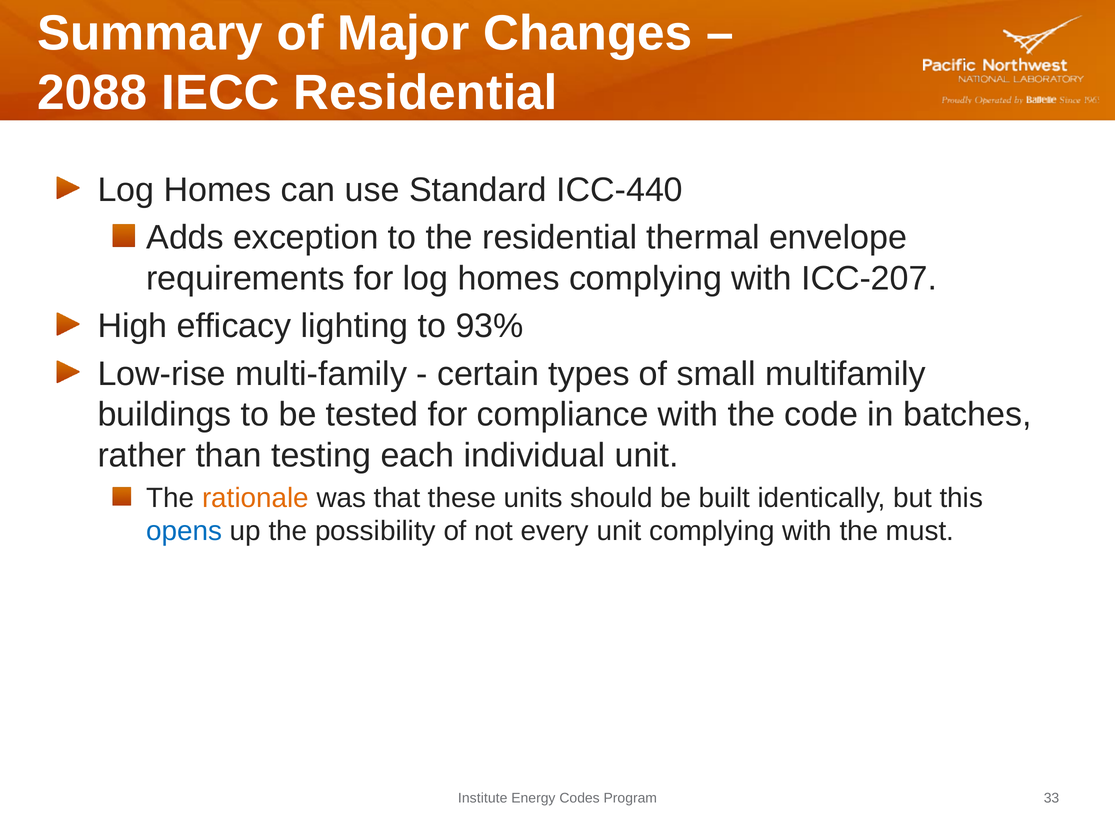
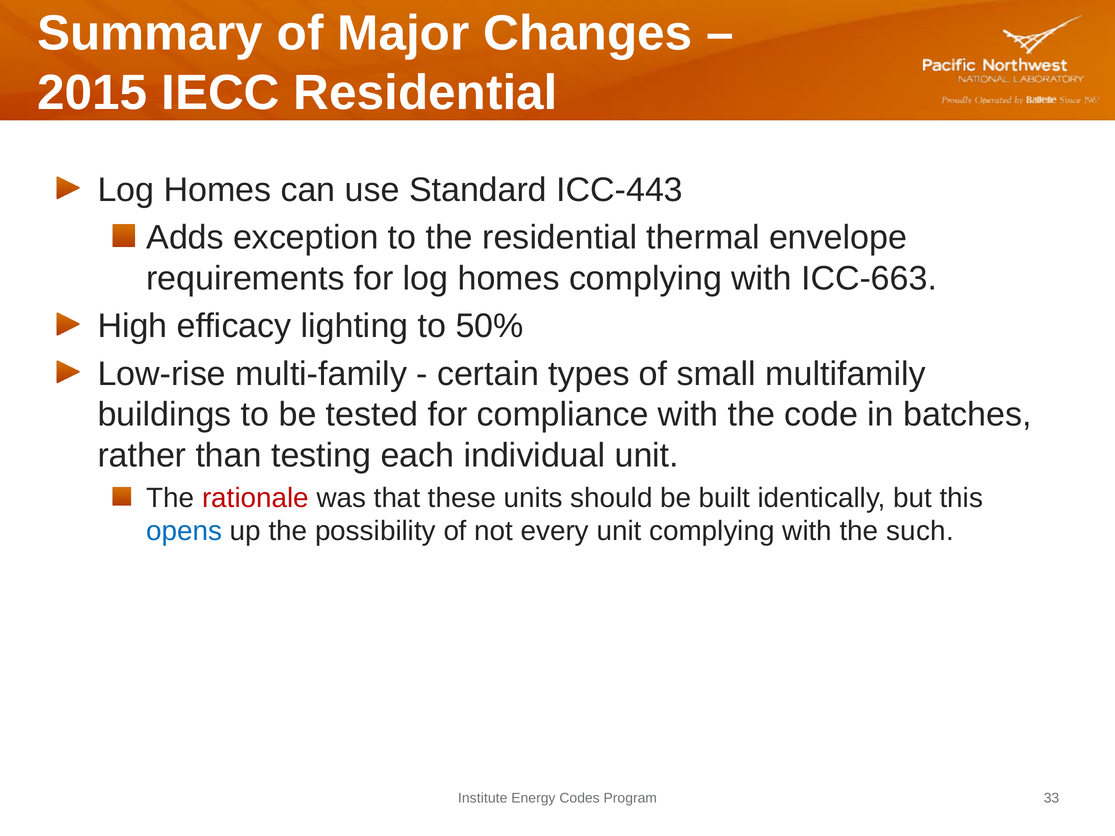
2088: 2088 -> 2015
ICC-440: ICC-440 -> ICC-443
ICC-207: ICC-207 -> ICC-663
93%: 93% -> 50%
rationale colour: orange -> red
must: must -> such
